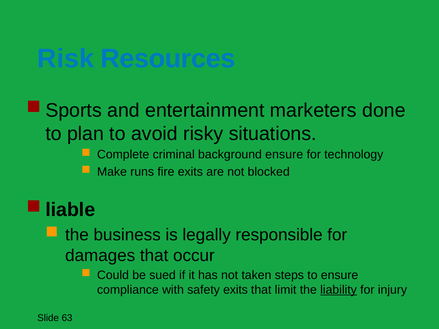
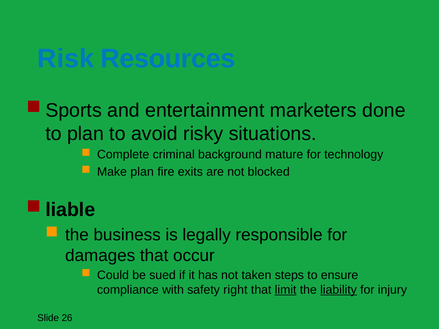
background ensure: ensure -> mature
Make runs: runs -> plan
safety exits: exits -> right
limit underline: none -> present
63: 63 -> 26
